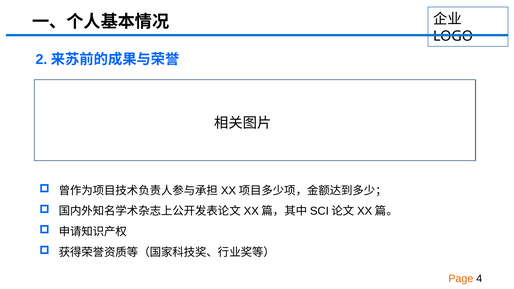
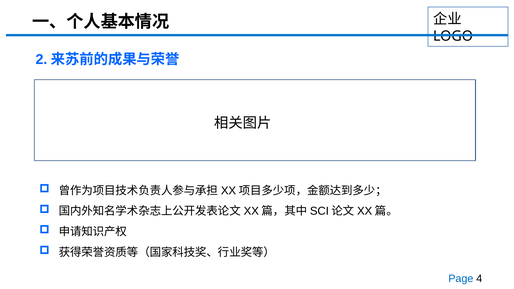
Page colour: orange -> blue
